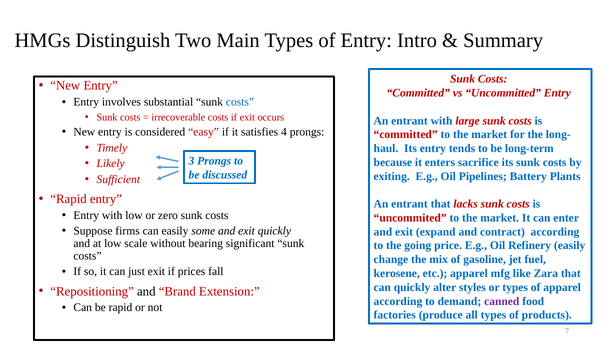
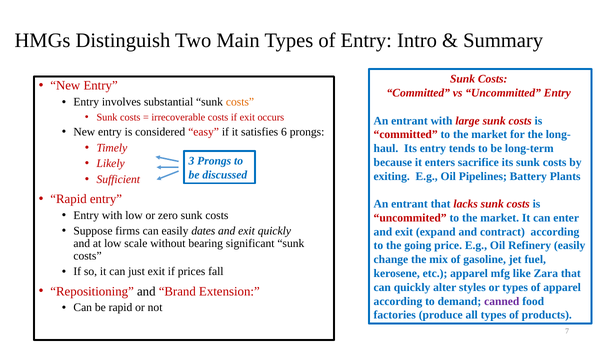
costs at (240, 102) colour: blue -> orange
4: 4 -> 6
some: some -> dates
